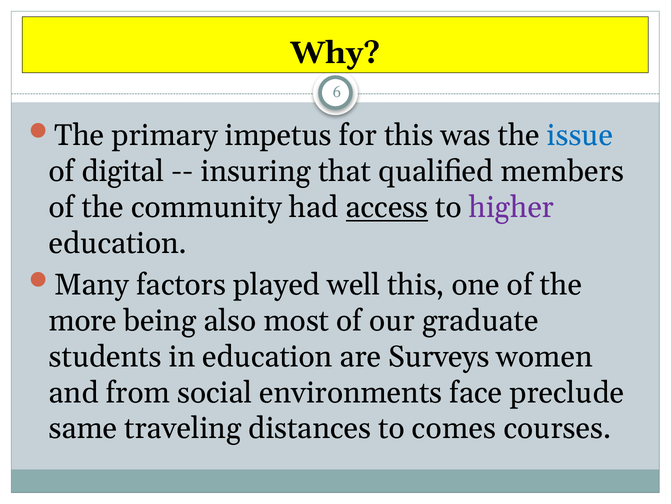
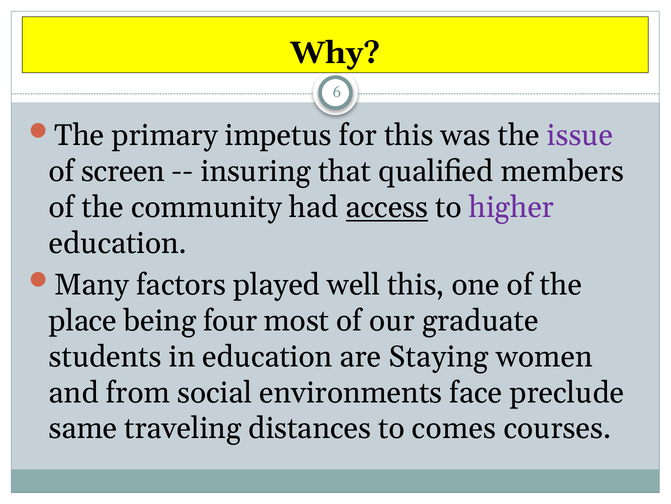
issue colour: blue -> purple
digital: digital -> screen
more: more -> place
also: also -> four
Surveys: Surveys -> Staying
